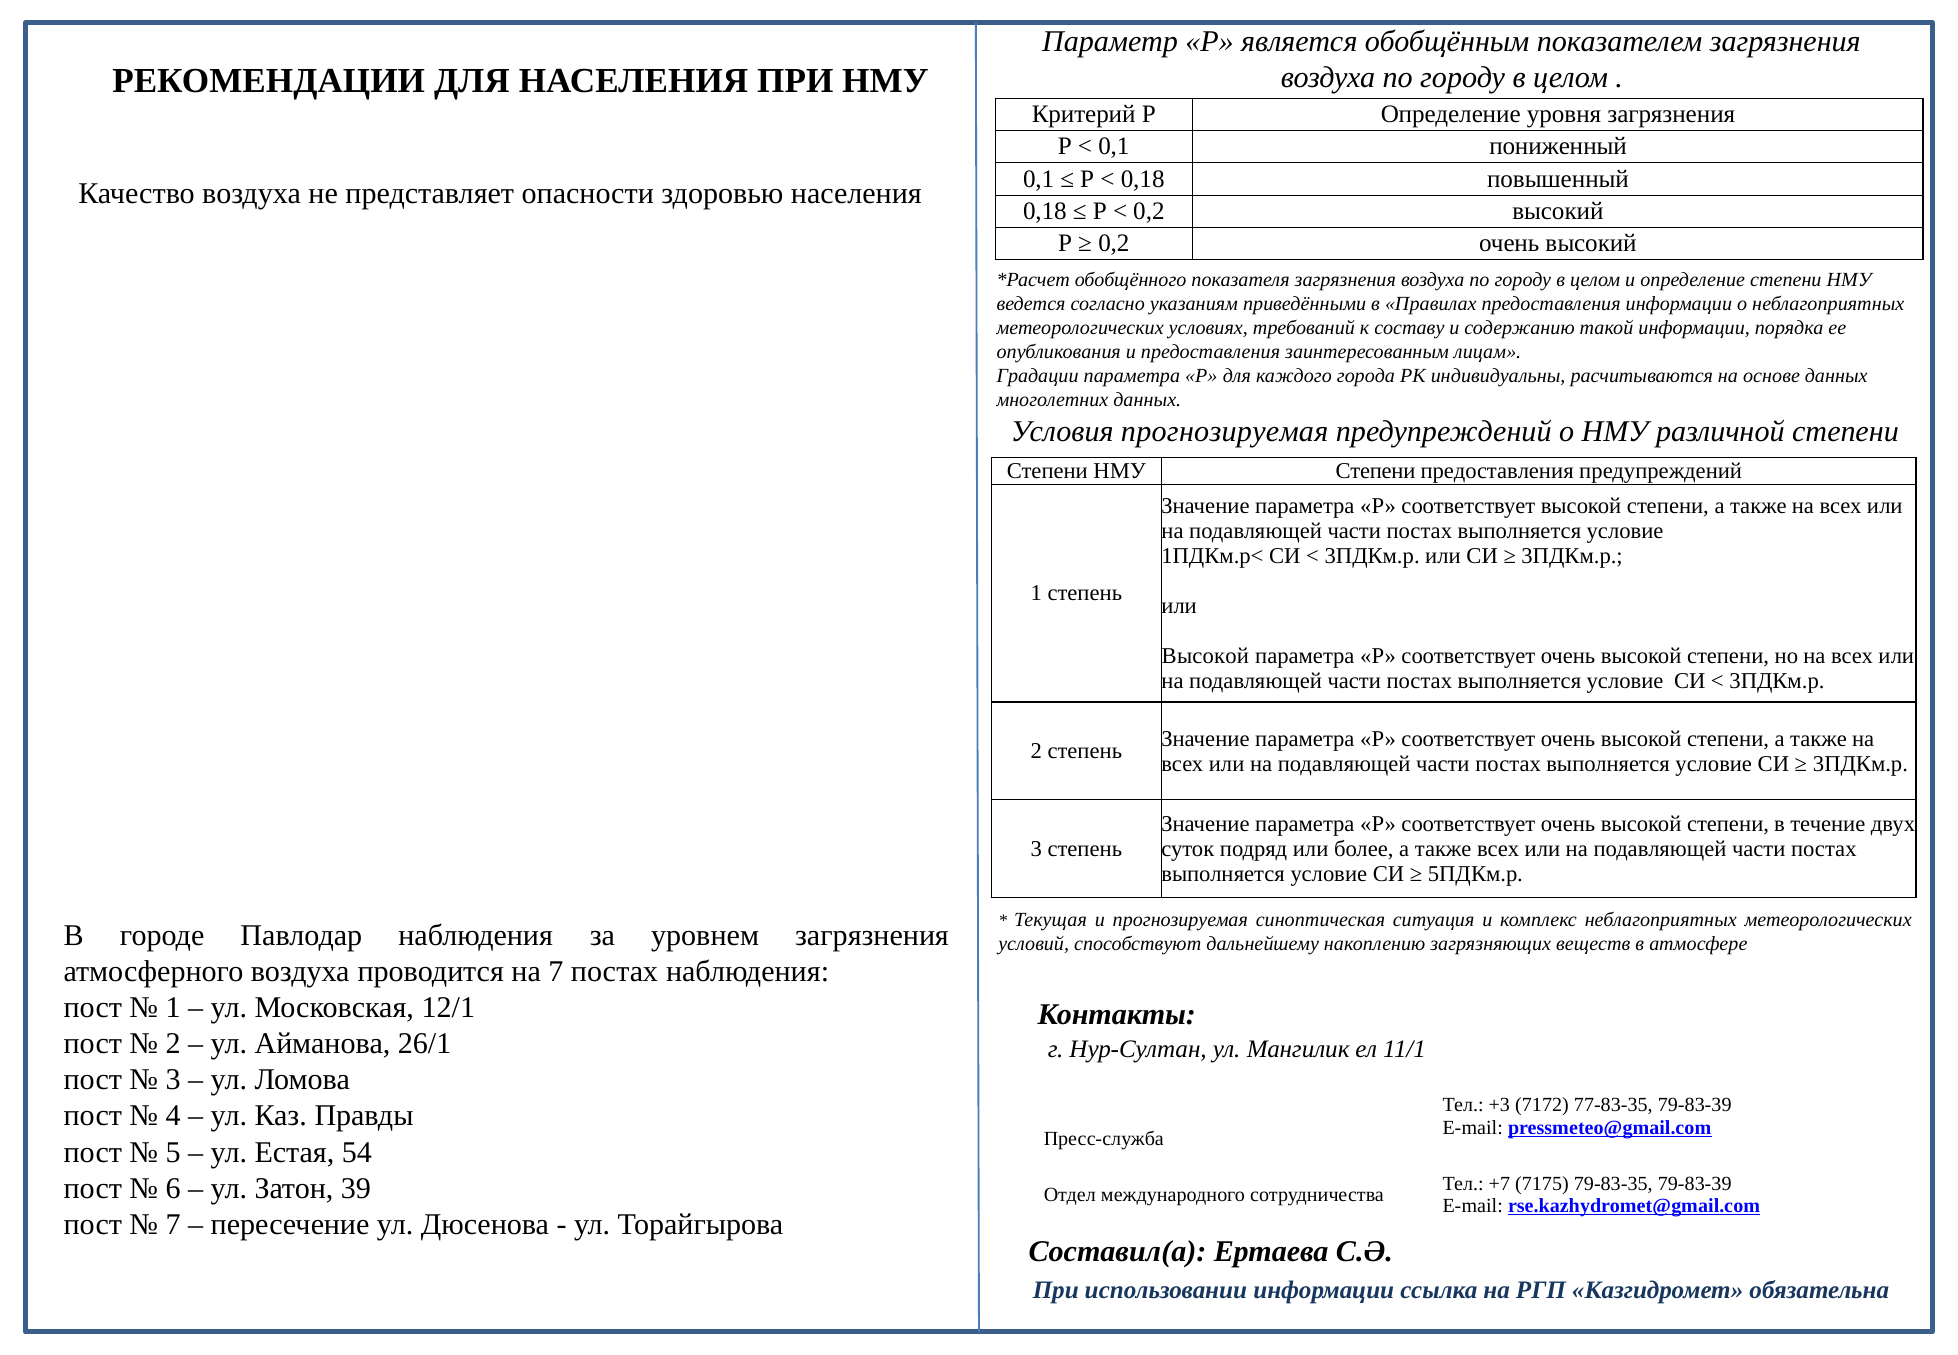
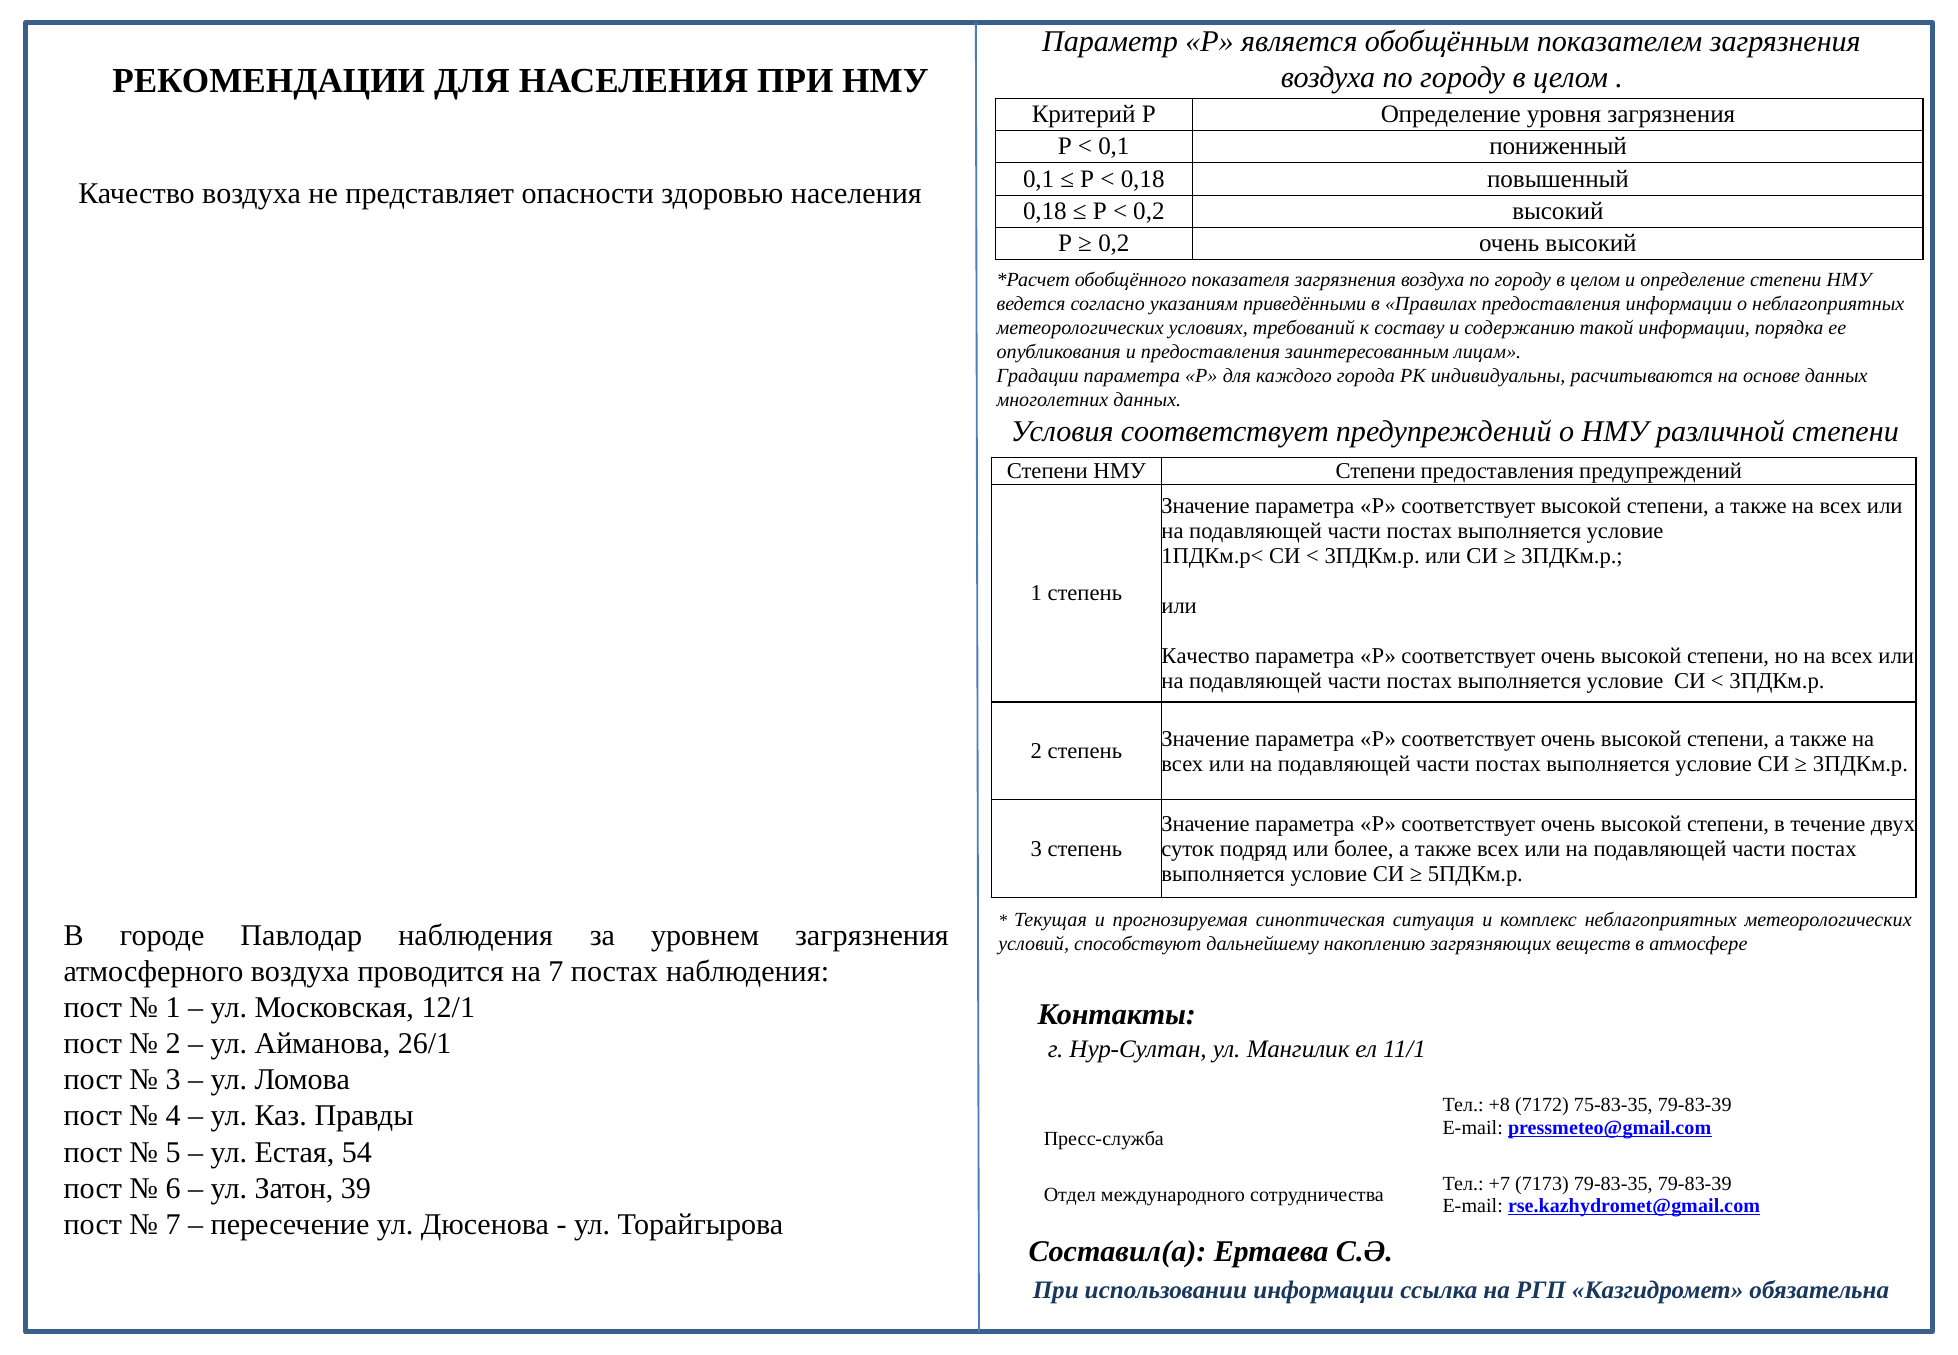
Условия прогнозируемая: прогнозируемая -> соответствует
Высокой at (1205, 656): Высокой -> Качество
+3: +3 -> +8
77-83-35: 77-83-35 -> 75-83-35
7175: 7175 -> 7173
